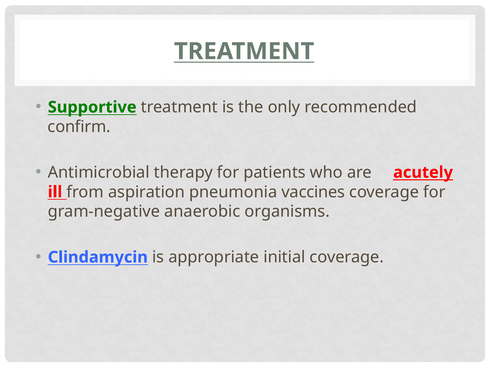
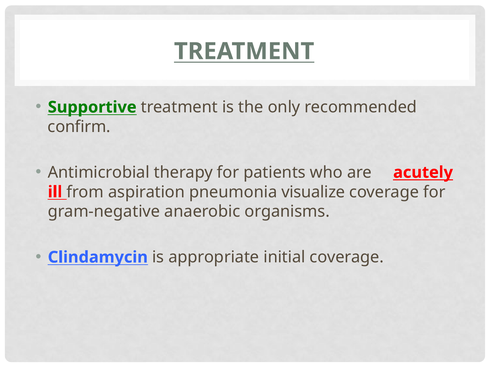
vaccines: vaccines -> visualize
